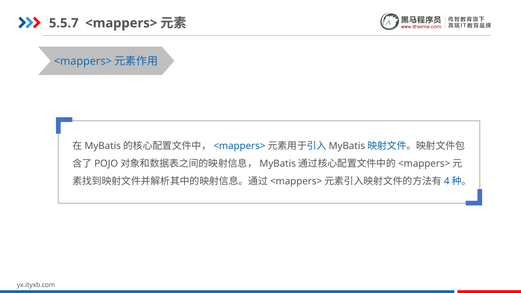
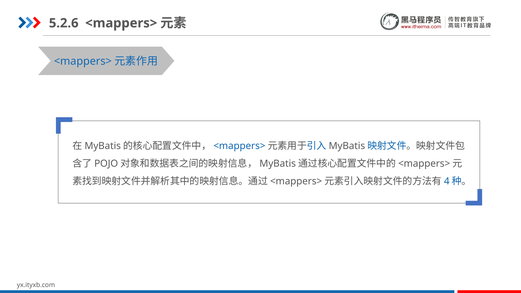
5.5.7: 5.5.7 -> 5.2.6
